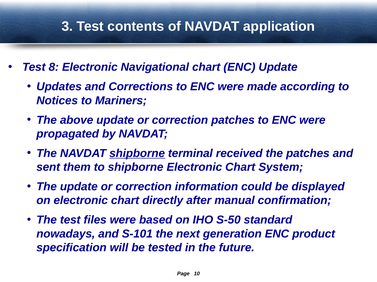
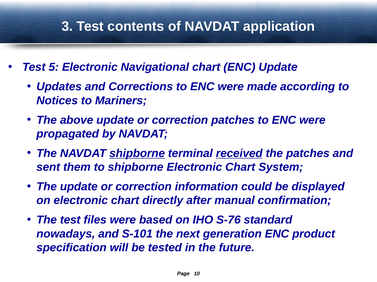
8: 8 -> 5
received underline: none -> present
S-50: S-50 -> S-76
